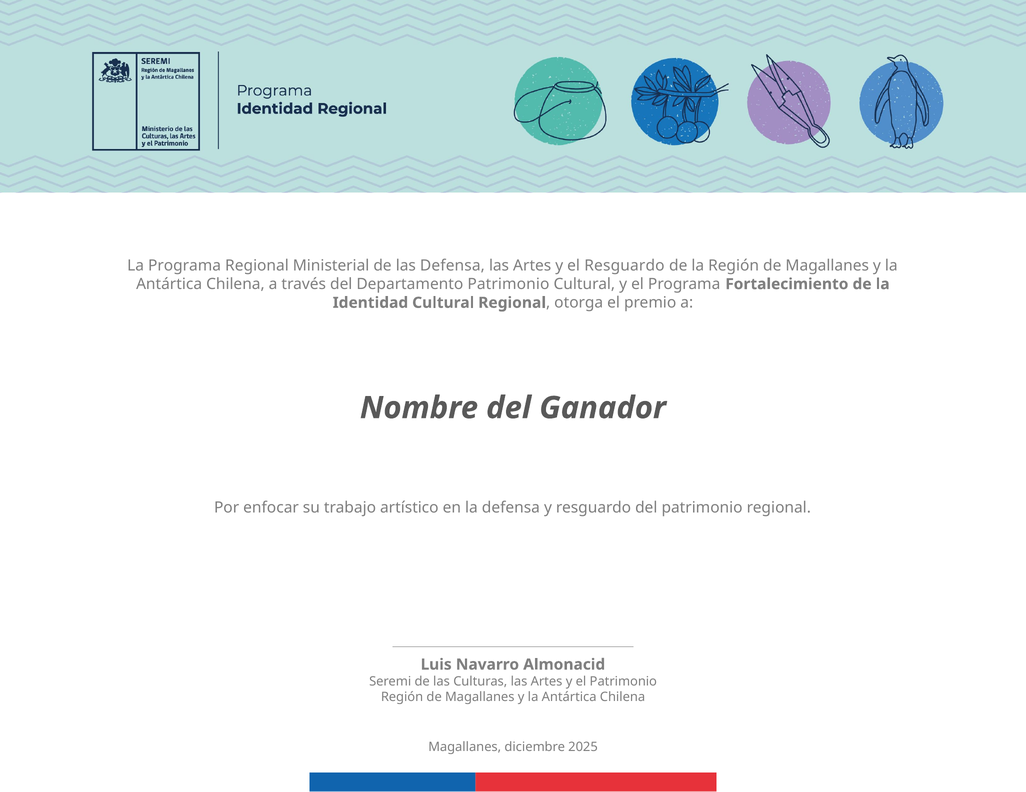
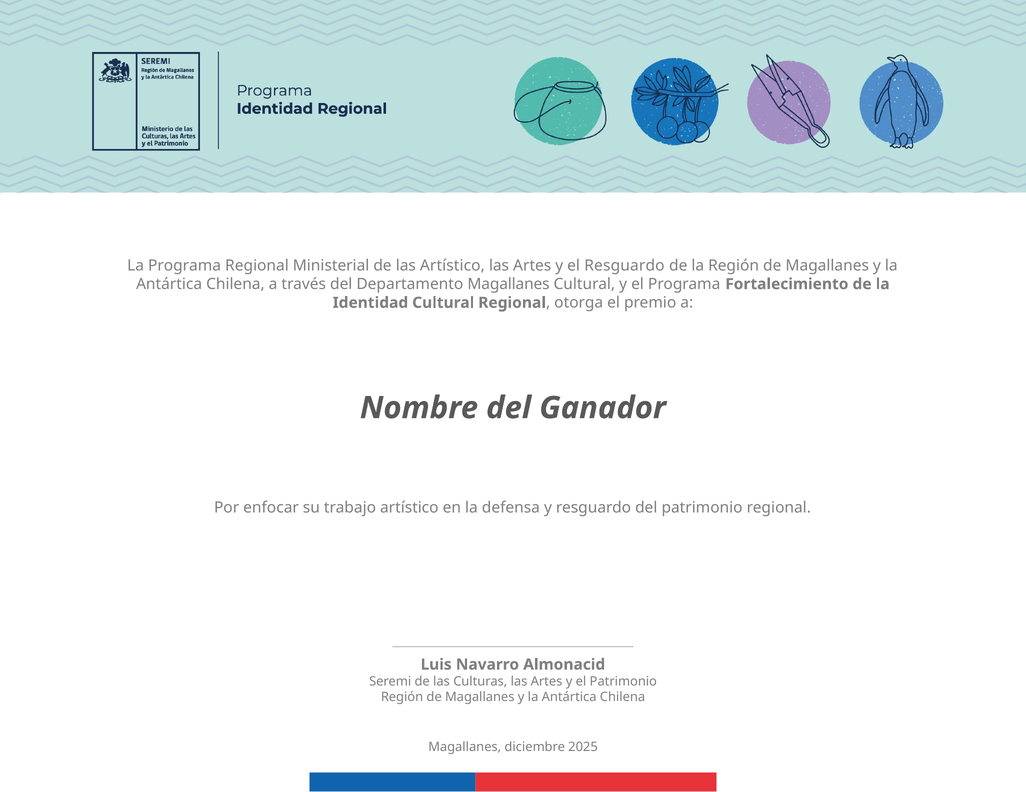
las Defensa: Defensa -> Artístico
Departamento Patrimonio: Patrimonio -> Magallanes
